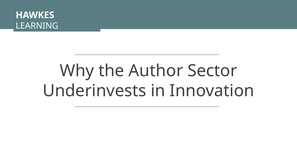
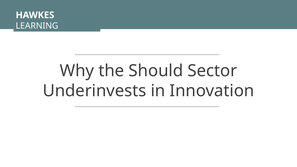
Author: Author -> Should
